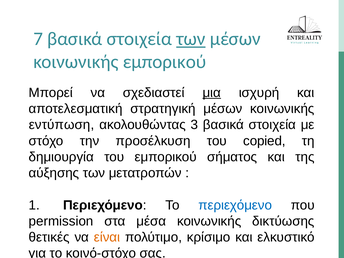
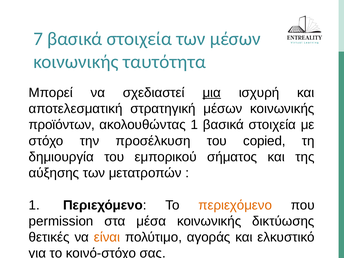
των at (191, 39) underline: present -> none
κοινωνικής εμπορικού: εμπορικού -> ταυτότητα
εντύπωση: εντύπωση -> προϊόντων
ακολουθώντας 3: 3 -> 1
περιεχόμενο at (235, 205) colour: blue -> orange
κρίσιμο: κρίσιμο -> αγοράς
